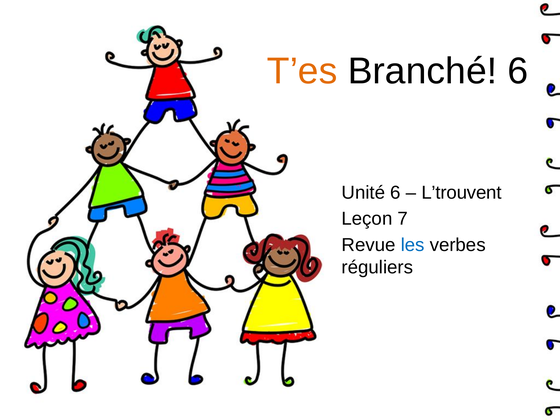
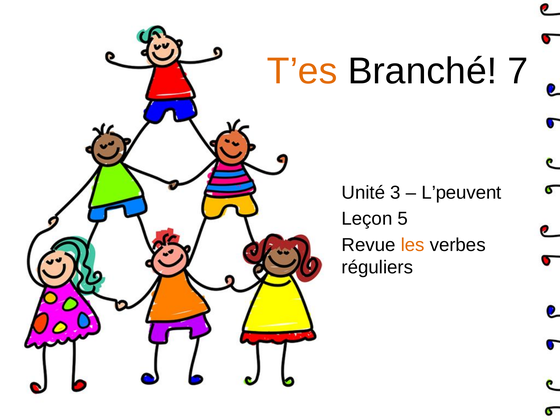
Branché 6: 6 -> 7
Unité 6: 6 -> 3
L’trouvent: L’trouvent -> L’peuvent
7: 7 -> 5
les colour: blue -> orange
